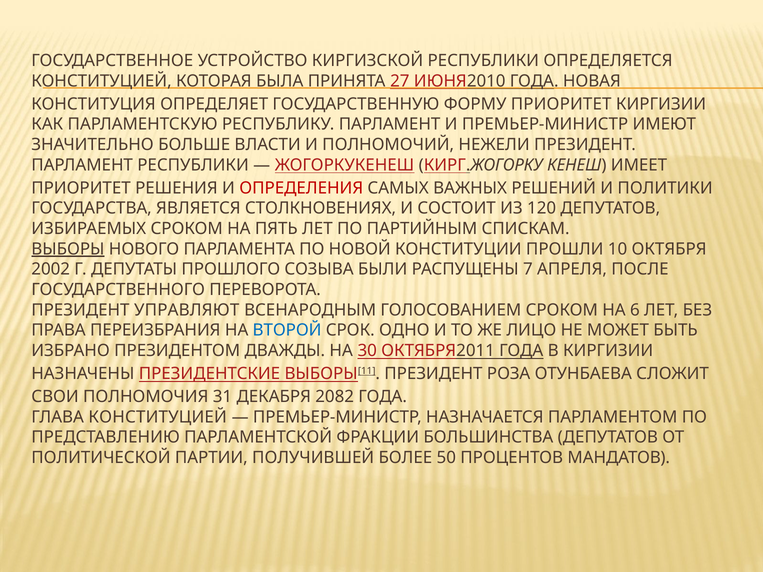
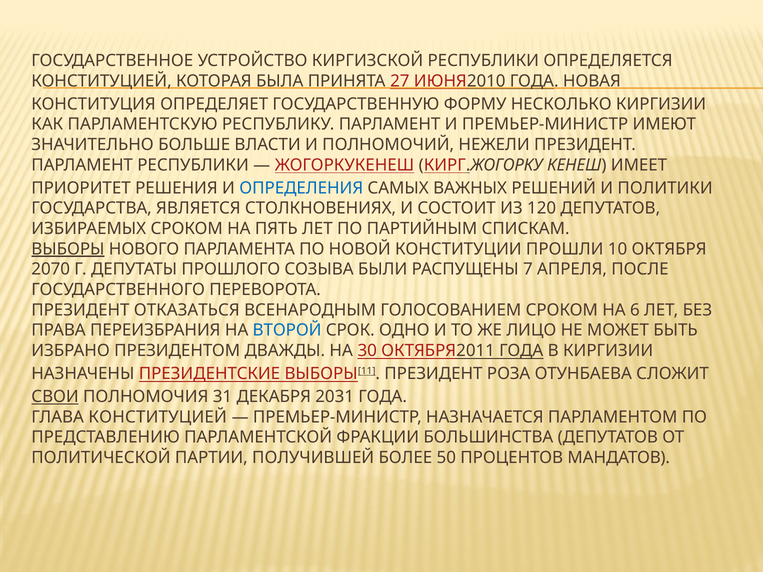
ФОРМУ ПРИОРИТЕТ: ПРИОРИТЕТ -> НЕСКОЛЬКО
ОПРЕДЕЛЕНИЯ colour: red -> blue
2002: 2002 -> 2070
УПРАВЛЯЮТ: УПРАВЛЯЮТ -> ОТКАЗАТЬСЯ
СВОИ underline: none -> present
2082: 2082 -> 2031
